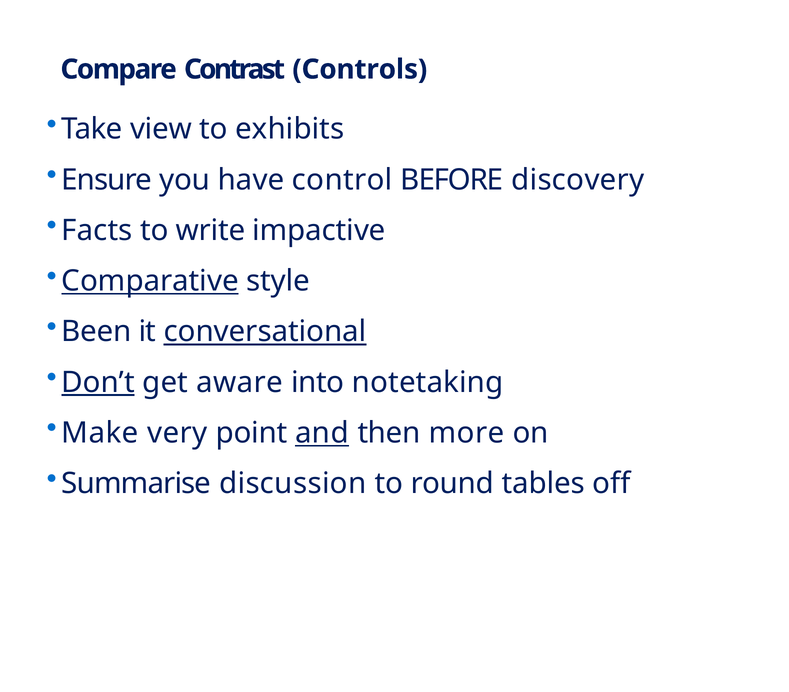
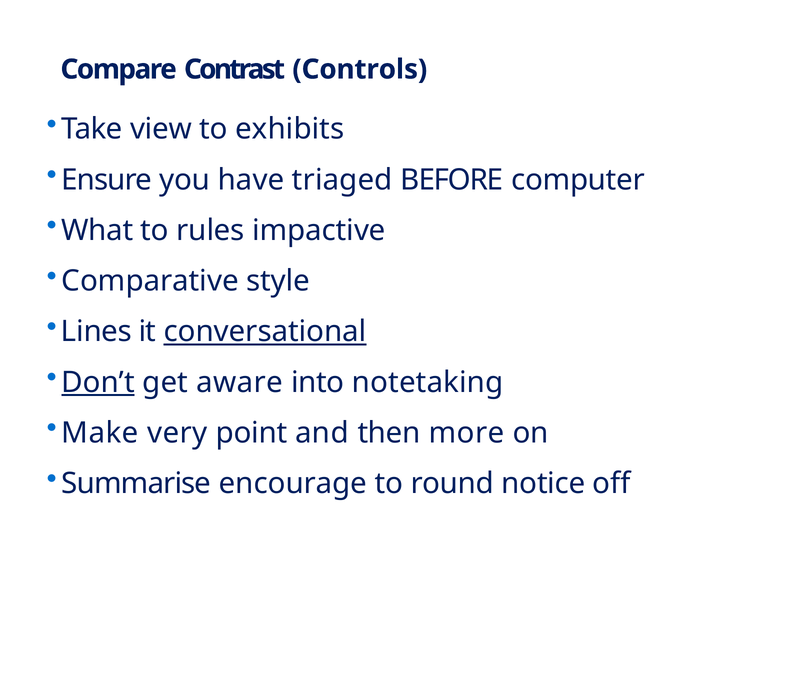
control: control -> triaged
discovery: discovery -> computer
Facts: Facts -> What
write: write -> rules
Comparative underline: present -> none
Been: Been -> Lines
and underline: present -> none
discussion: discussion -> encourage
tables: tables -> notice
